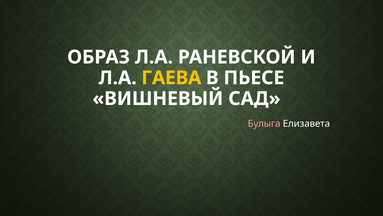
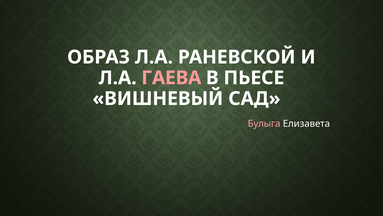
ГАЕВА colour: yellow -> pink
